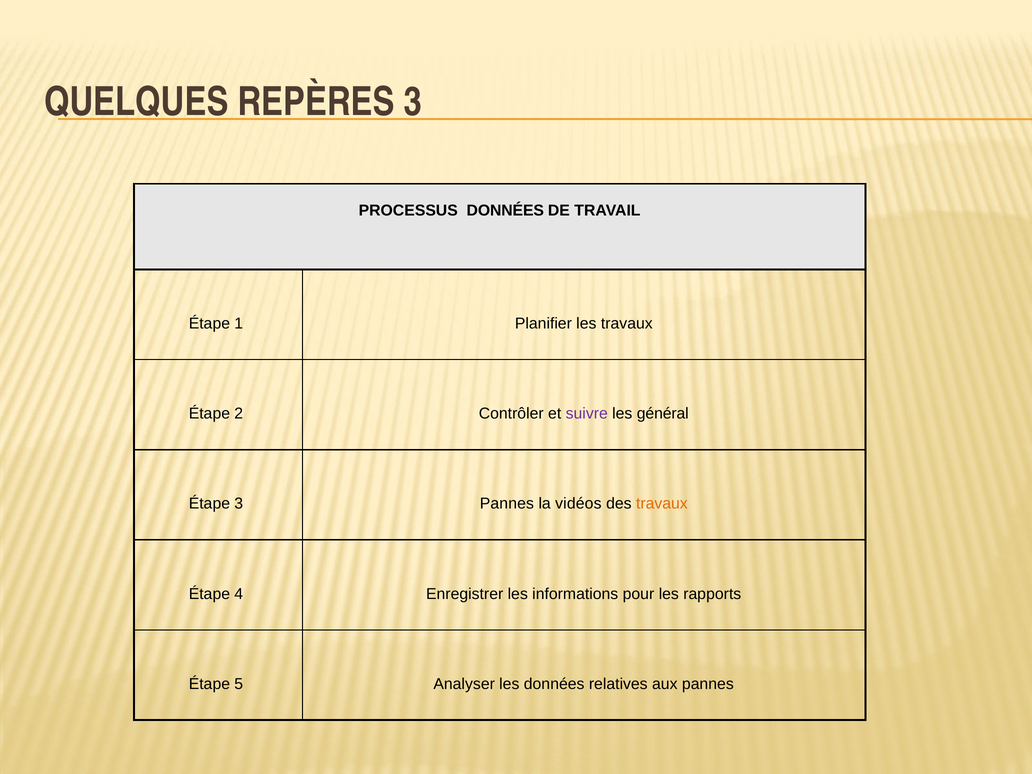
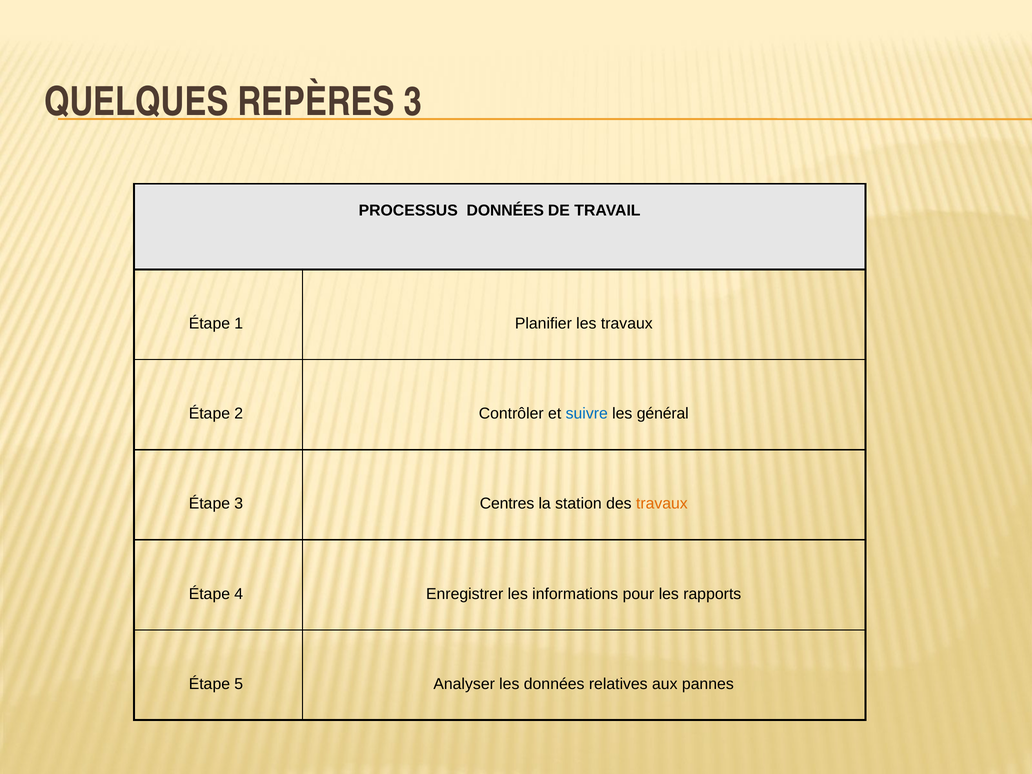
suivre colour: purple -> blue
3 Pannes: Pannes -> Centres
vidéos: vidéos -> station
